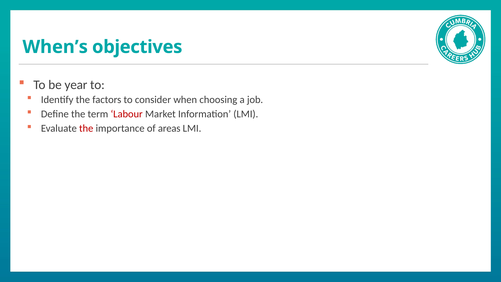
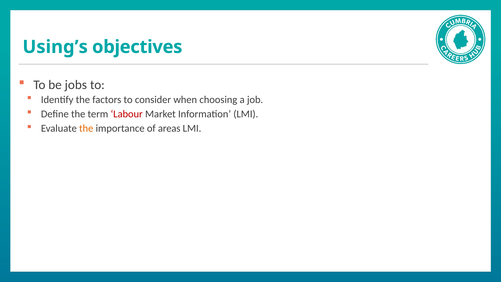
When’s: When’s -> Using’s
year: year -> jobs
the at (86, 128) colour: red -> orange
